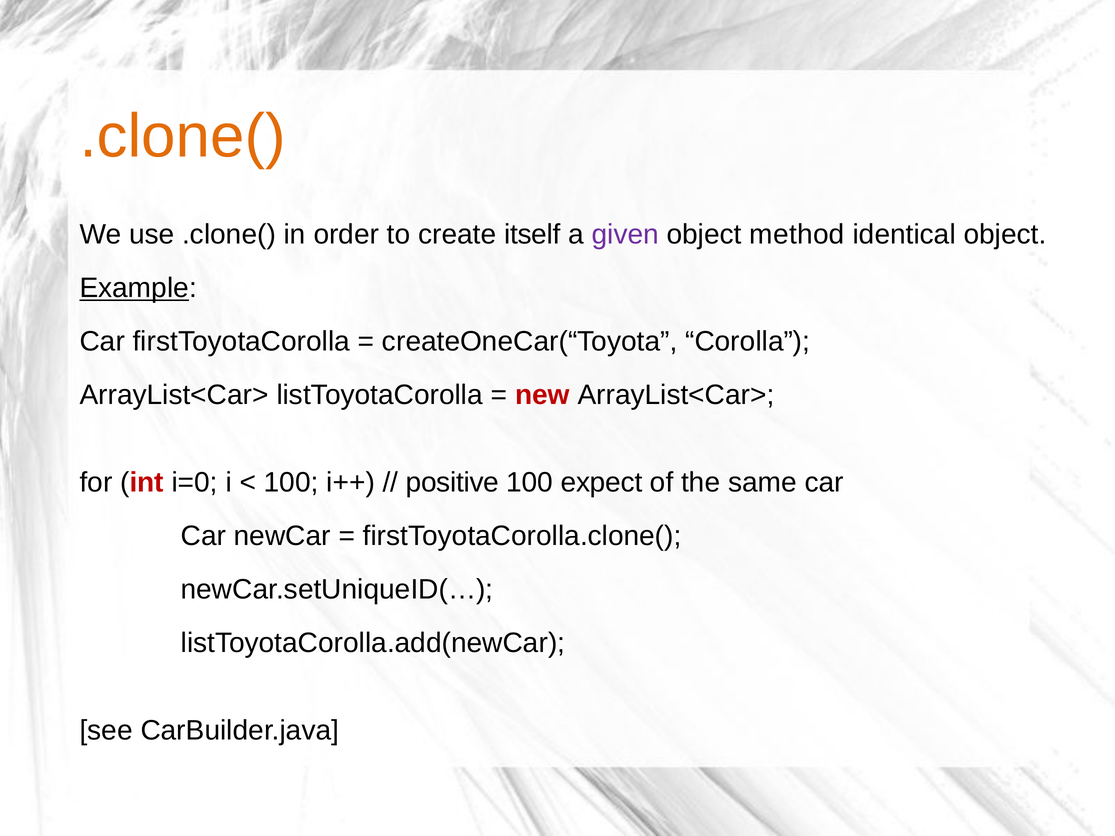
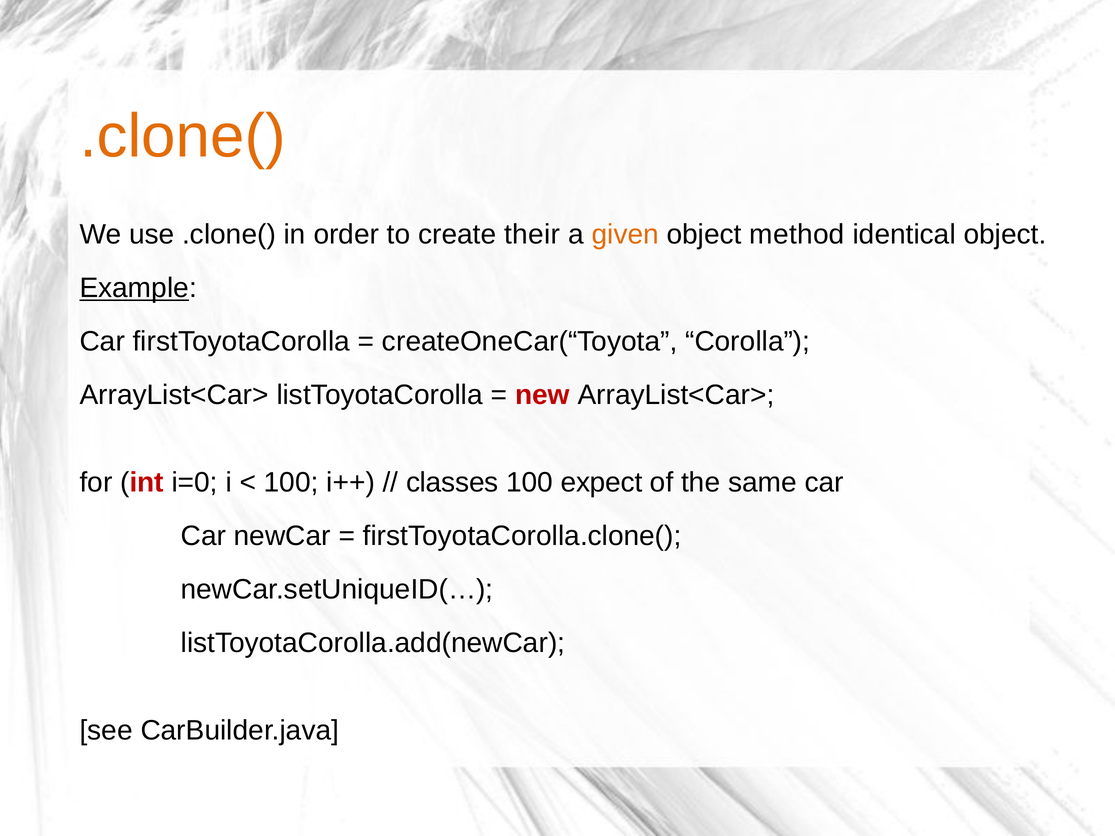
itself: itself -> their
given colour: purple -> orange
positive: positive -> classes
